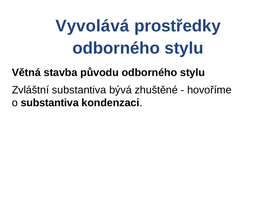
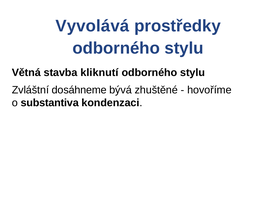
původu: původu -> kliknutí
Zvláštní substantiva: substantiva -> dosáhneme
